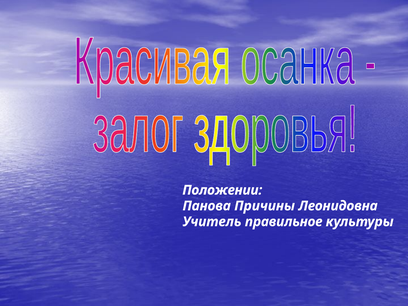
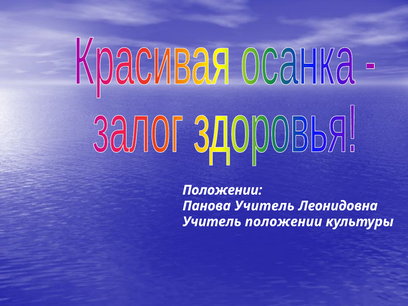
Панова Причины: Причины -> Учитель
Учитель правильное: правильное -> положении
